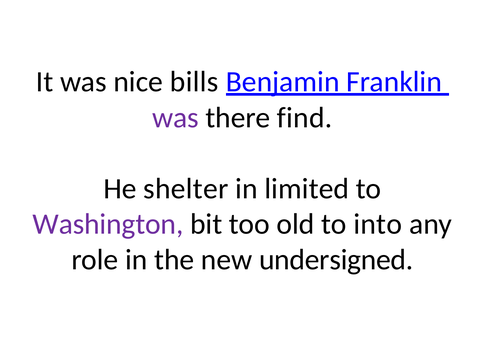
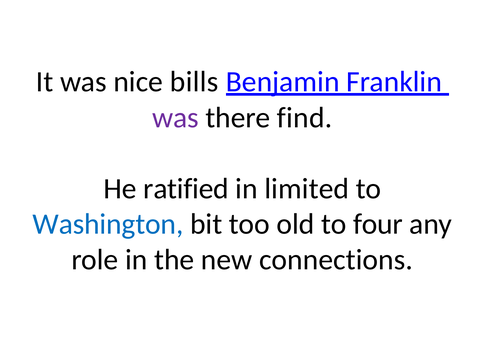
shelter: shelter -> ratified
Washington colour: purple -> blue
into: into -> four
undersigned: undersigned -> connections
